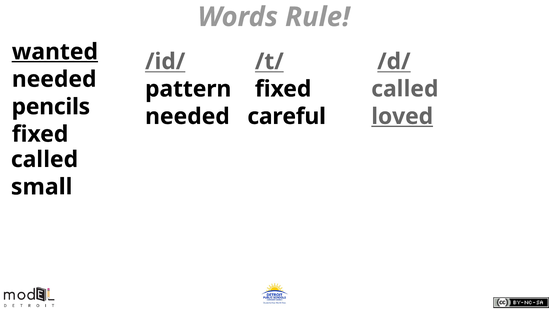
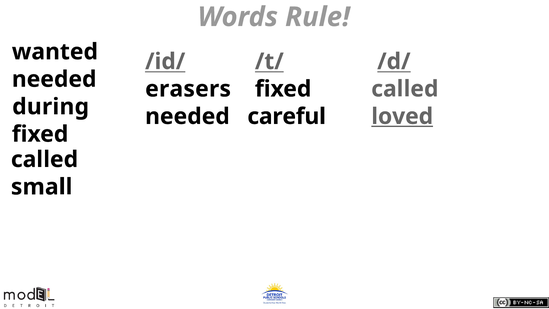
wanted underline: present -> none
pattern: pattern -> erasers
pencils: pencils -> during
